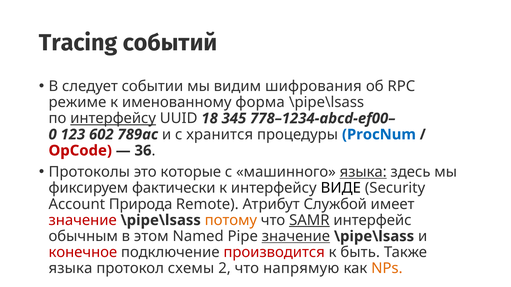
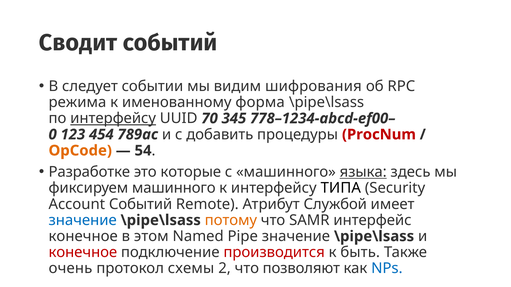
Tracing: Tracing -> Сводит
режиме: режиме -> режима
18: 18 -> 70
602: 602 -> 454
хранится: хранится -> добавить
ProcNum colour: blue -> red
OpCode colour: red -> orange
36: 36 -> 54
Протоколы: Протоколы -> Разработке
фиксируем фактически: фактически -> машинного
ВИДЕ: ВИДЕ -> ТИПА
Account Природа: Природа -> Событий
значение at (83, 221) colour: red -> blue
SAMR underline: present -> none
обычным at (83, 237): обычным -> конечное
значение at (296, 237) underline: present -> none
языка at (70, 269): языка -> очень
напрямую: напрямую -> позволяют
NPs colour: orange -> blue
